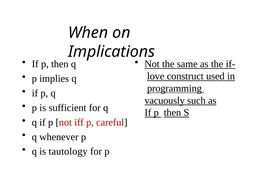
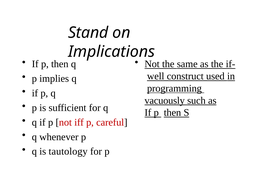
When: When -> Stand
love: love -> well
